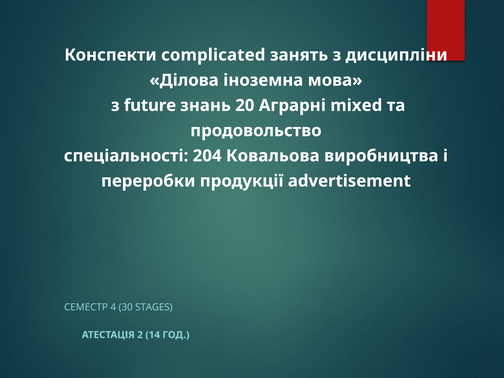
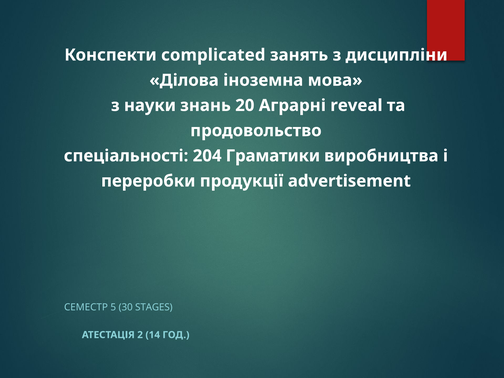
future: future -> науки
mixed: mixed -> reveal
Ковальова: Ковальова -> Граматики
4: 4 -> 5
